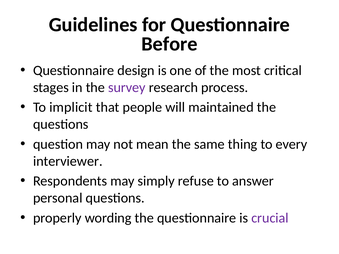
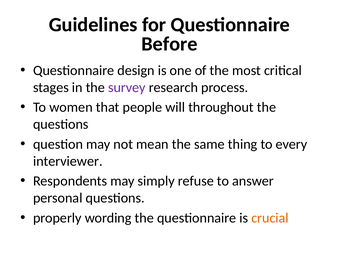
implicit: implicit -> women
maintained: maintained -> throughout
crucial colour: purple -> orange
